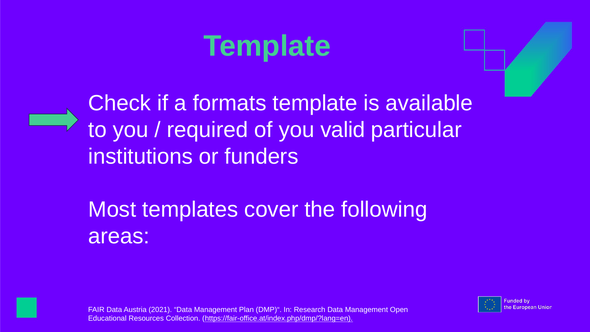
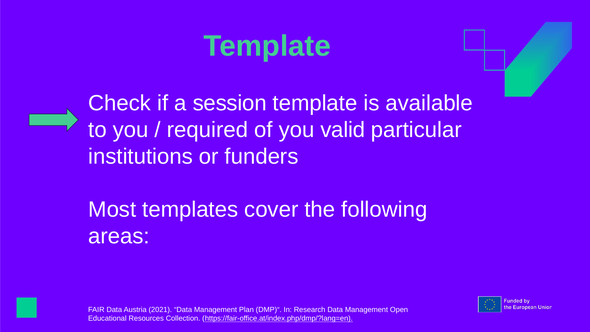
formats: formats -> session
